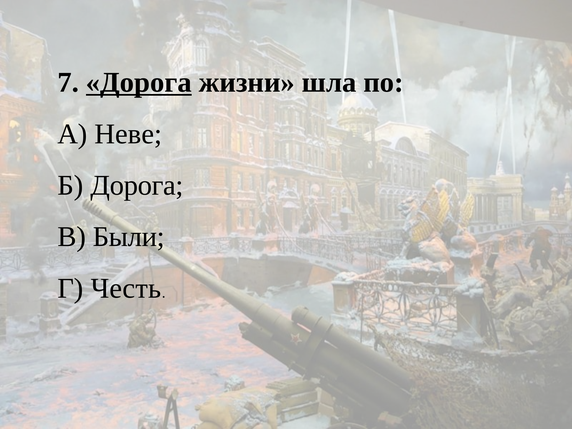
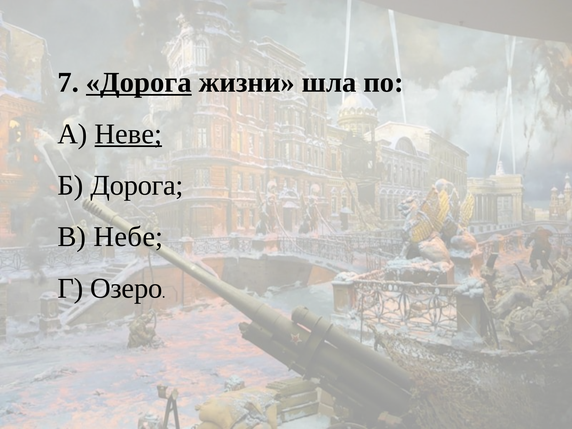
Неве underline: none -> present
Были: Были -> Небе
Честь: Честь -> Озеро
